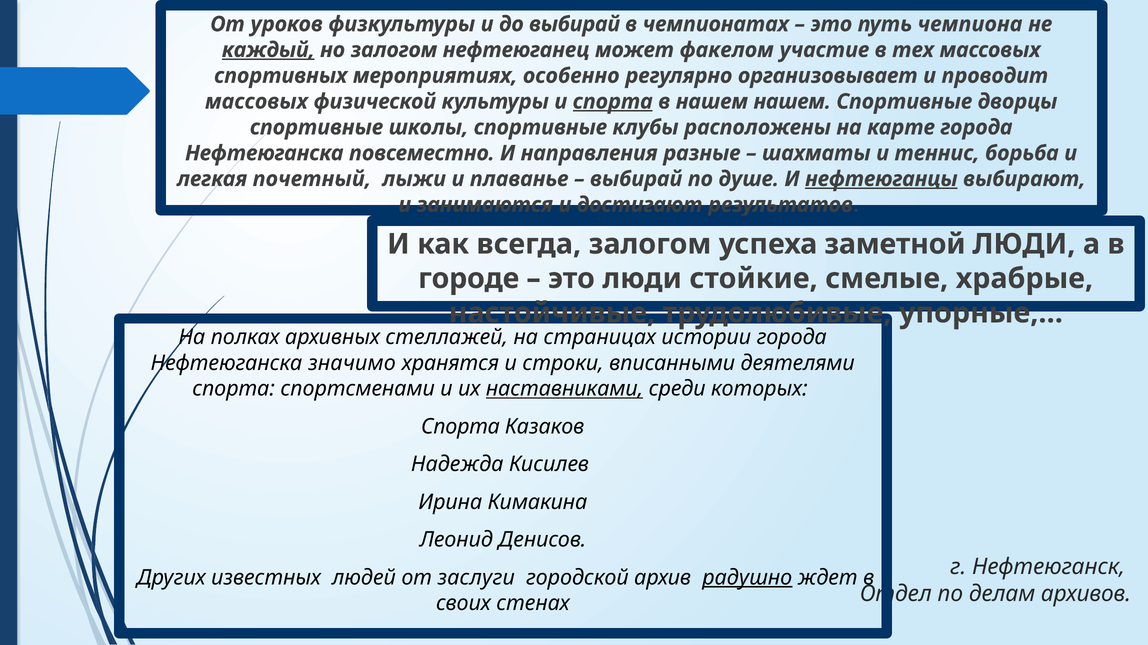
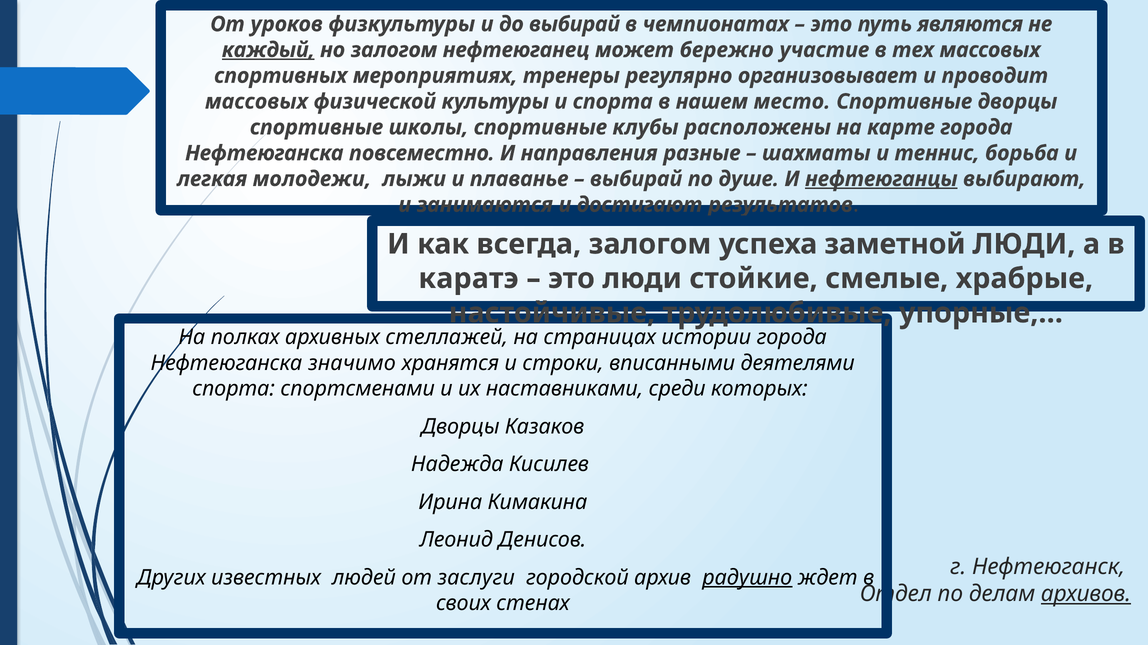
чемпиона: чемпиона -> являются
факелом: факелом -> бережно
особенно: особенно -> тренеры
спорта at (613, 102) underline: present -> none
нашем нашем: нашем -> место
почетный: почетный -> молодежи
городе: городе -> каратэ
наставниками underline: present -> none
Спорта at (460, 427): Спорта -> Дворцы
архивов underline: none -> present
